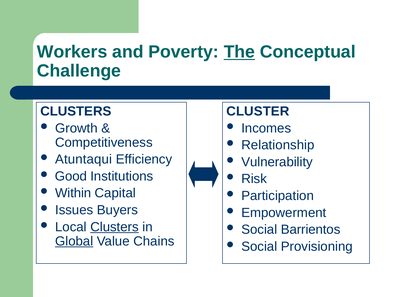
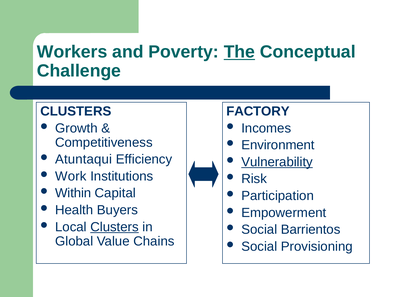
CLUSTER: CLUSTER -> FACTORY
Relationship: Relationship -> Environment
Vulnerability underline: none -> present
Good: Good -> Work
Issues: Issues -> Health
Global underline: present -> none
